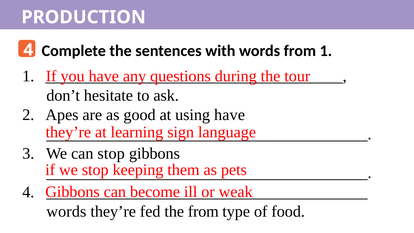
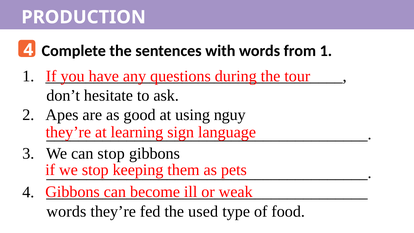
using have: have -> nguy
the from: from -> used
